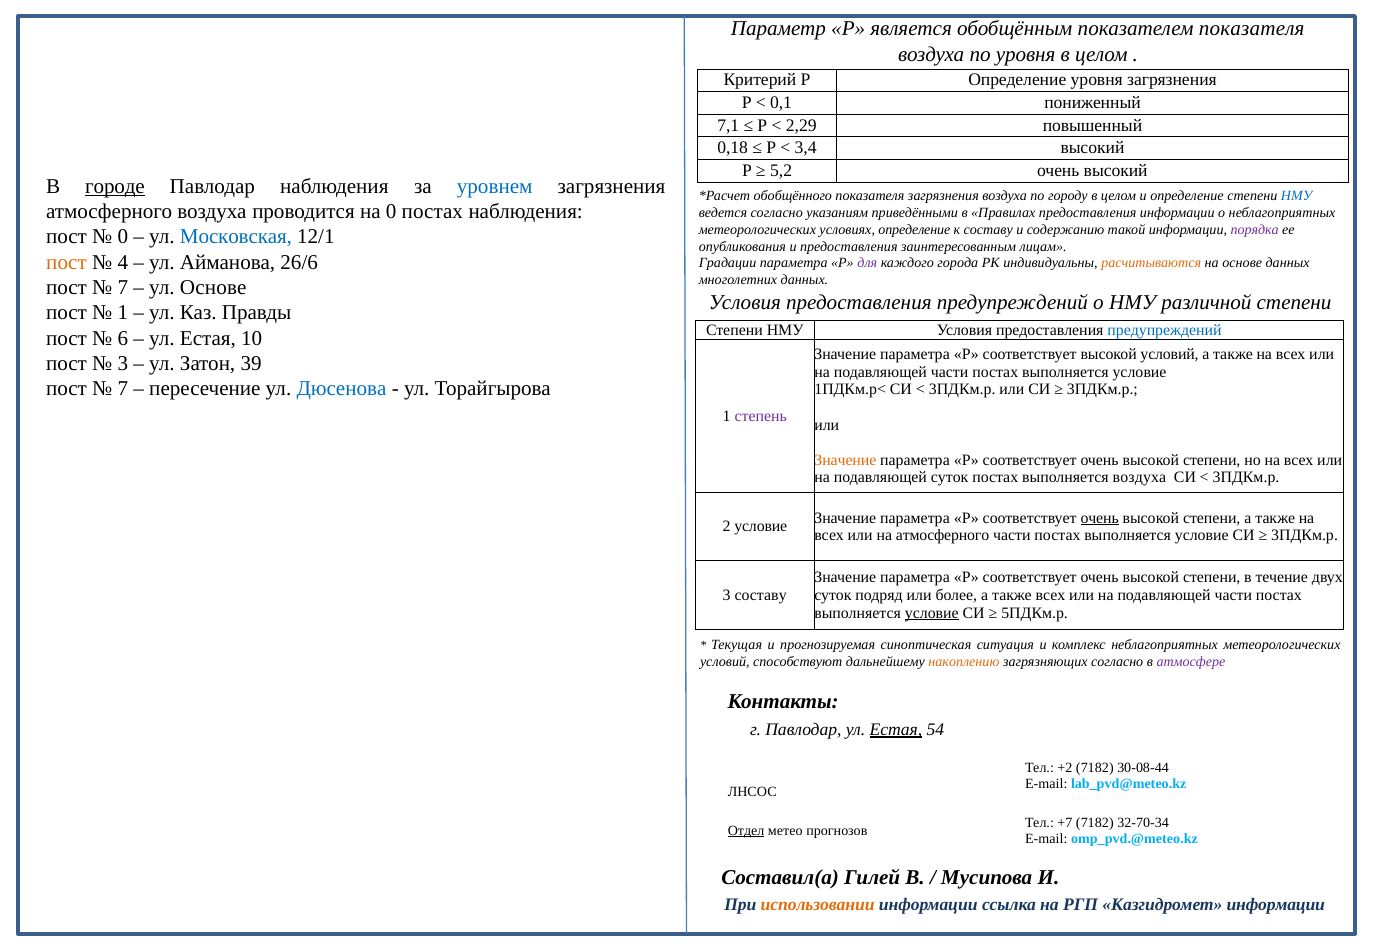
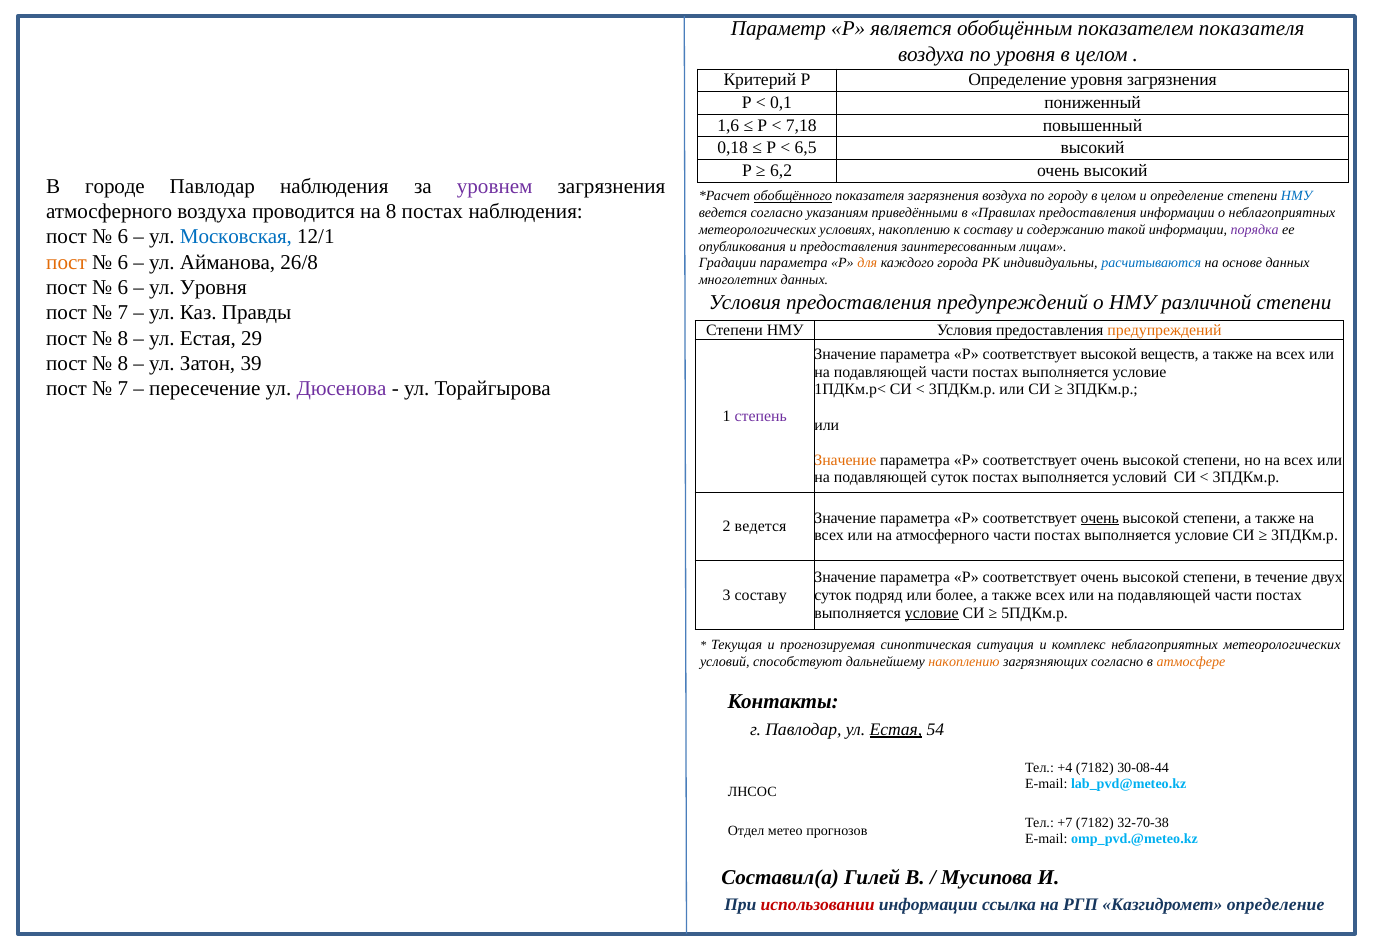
7,1: 7,1 -> 1,6
2,29: 2,29 -> 7,18
3,4: 3,4 -> 6,5
5,2: 5,2 -> 6,2
городе underline: present -> none
уровнем colour: blue -> purple
обобщённого underline: none -> present
на 0: 0 -> 8
условиях определение: определение -> накоплению
0 at (123, 237): 0 -> 6
4 at (123, 262): 4 -> 6
26/6: 26/6 -> 26/8
для colour: purple -> orange
расчитываются colour: orange -> blue
7 at (123, 288): 7 -> 6
ул Основе: Основе -> Уровня
1 at (123, 313): 1 -> 7
предупреждений at (1164, 330) colour: blue -> orange
6 at (123, 338): 6 -> 8
10: 10 -> 29
высокой условий: условий -> веществ
3 at (123, 364): 3 -> 8
Дюсенова colour: blue -> purple
выполняется воздуха: воздуха -> условий
2 условие: условие -> ведется
атмосфере colour: purple -> orange
+2: +2 -> +4
32-70-34: 32-70-34 -> 32-70-38
Отдел underline: present -> none
использовании colour: orange -> red
Казгидромет информации: информации -> определение
